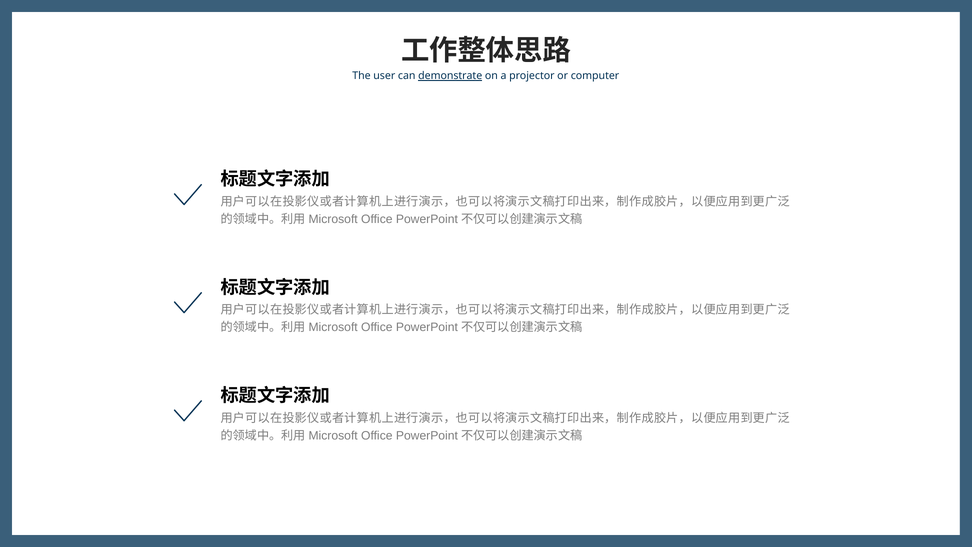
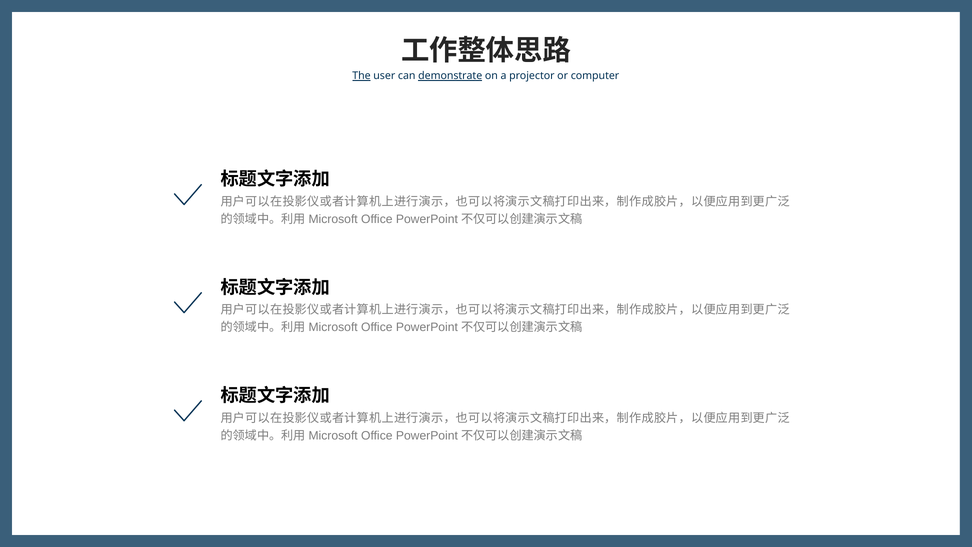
The underline: none -> present
